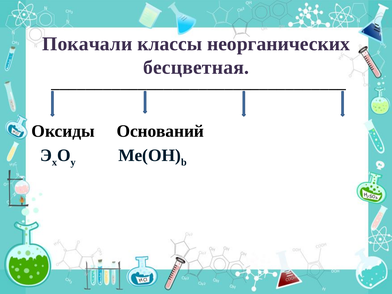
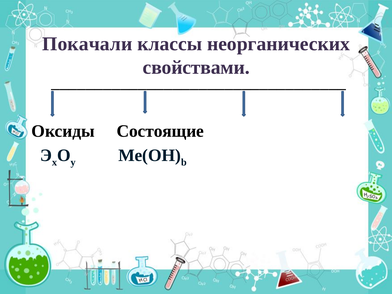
бесцветная: бесцветная -> свойствами
Оснований: Оснований -> Состоящие
